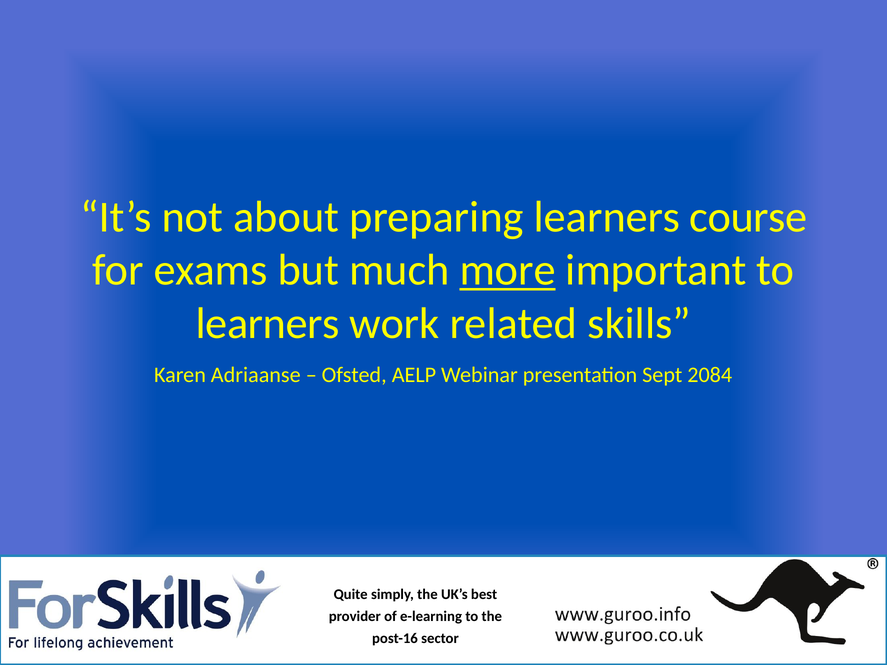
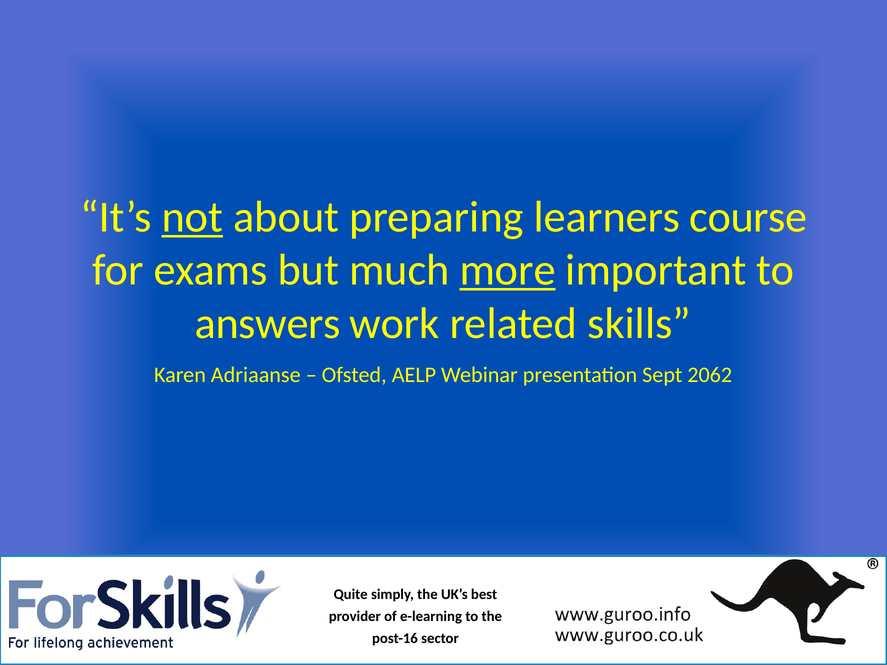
not underline: none -> present
learners at (268, 324): learners -> answers
2084: 2084 -> 2062
